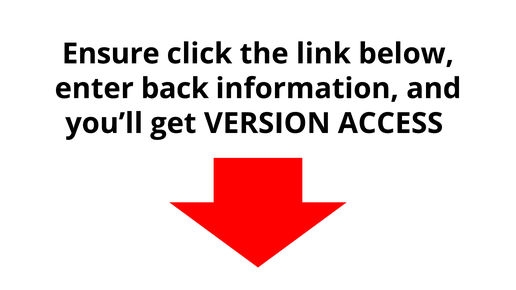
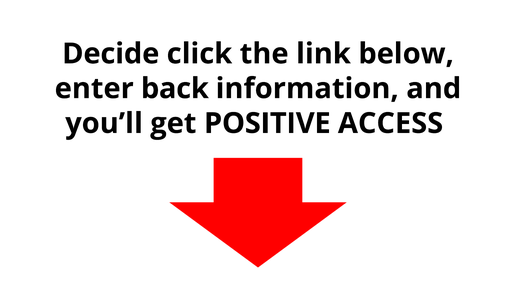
Ensure: Ensure -> Decide
VERSION: VERSION -> POSITIVE
